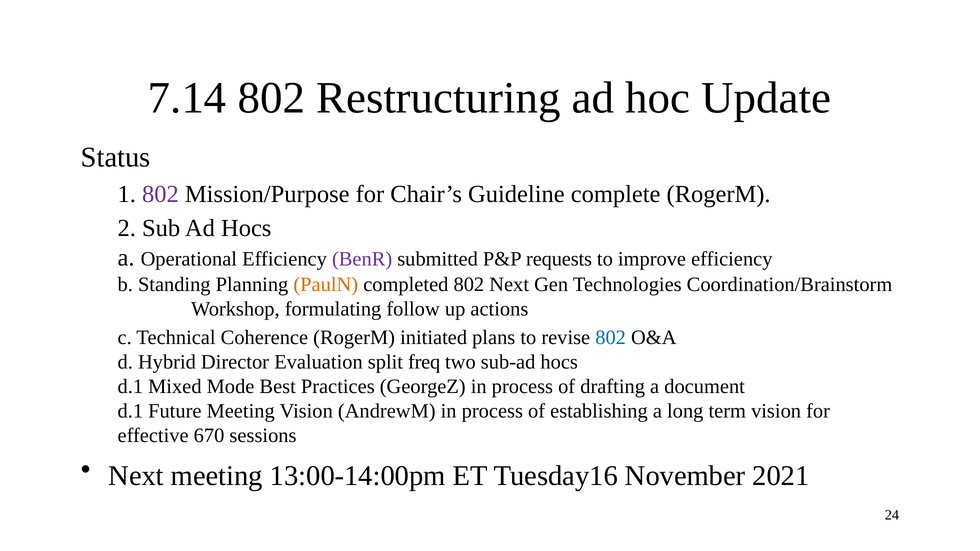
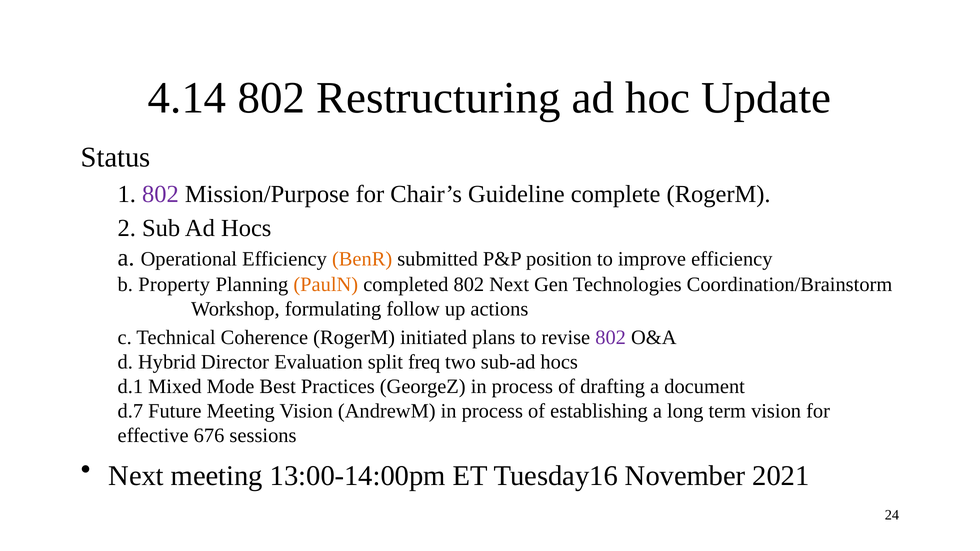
7.14: 7.14 -> 4.14
BenR colour: purple -> orange
requests: requests -> position
Standing: Standing -> Property
802 at (611, 338) colour: blue -> purple
d.1 at (130, 411): d.1 -> d.7
670: 670 -> 676
